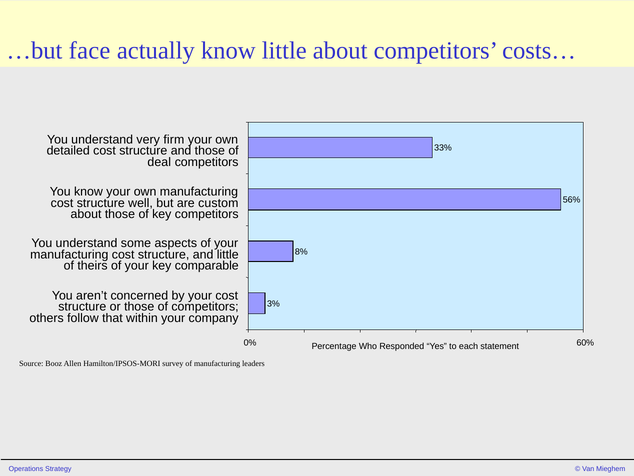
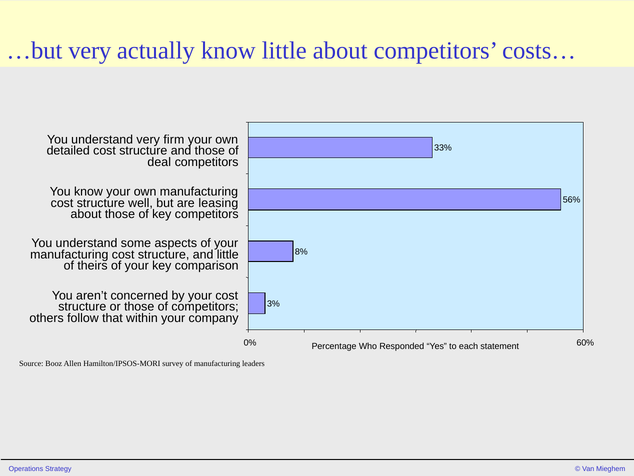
…but face: face -> very
custom: custom -> leasing
comparable: comparable -> comparison
